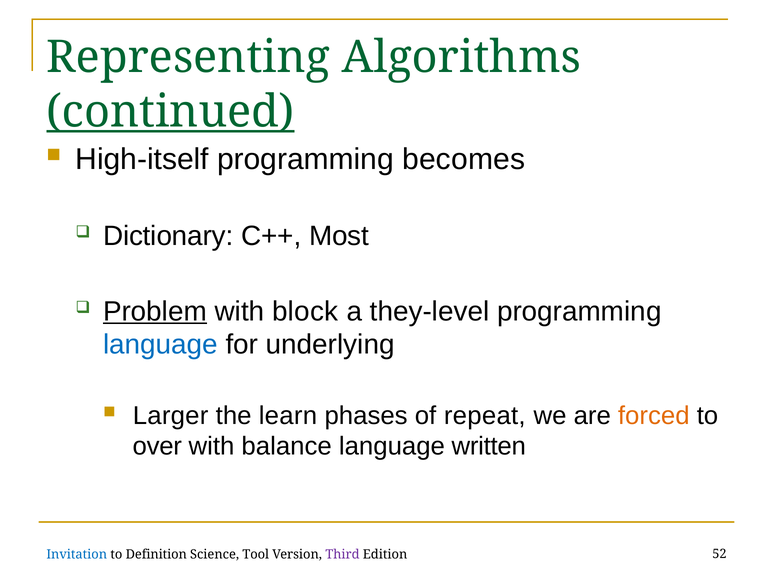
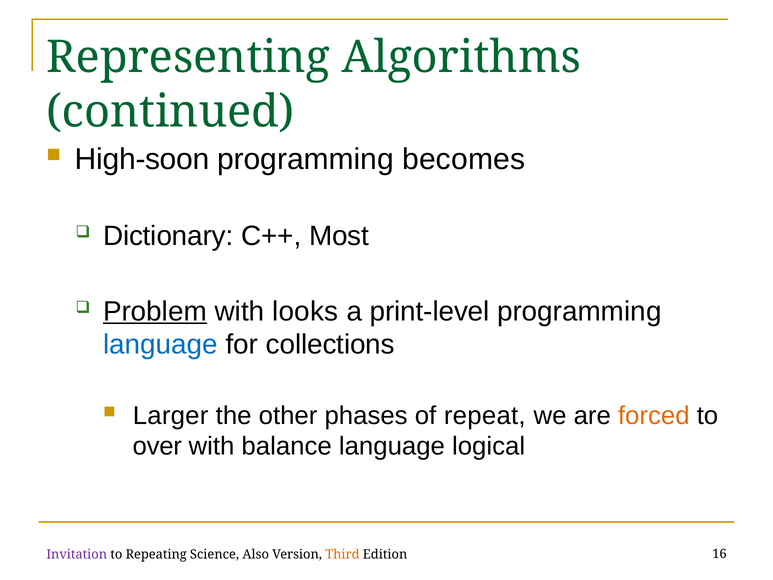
continued underline: present -> none
High-itself: High-itself -> High-soon
block: block -> looks
they-level: they-level -> print-level
underlying: underlying -> collections
learn: learn -> other
written: written -> logical
Invitation colour: blue -> purple
Definition: Definition -> Repeating
Tool: Tool -> Also
Third colour: purple -> orange
52: 52 -> 16
